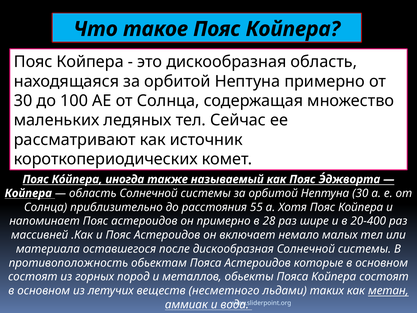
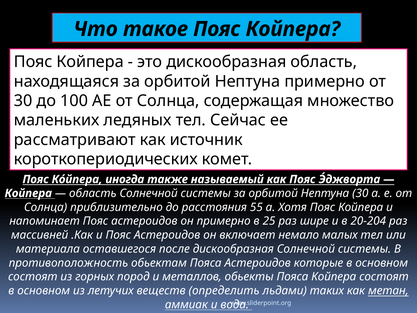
28: 28 -> 25
20-400: 20-400 -> 20-204
несметного: несметного -> определить
